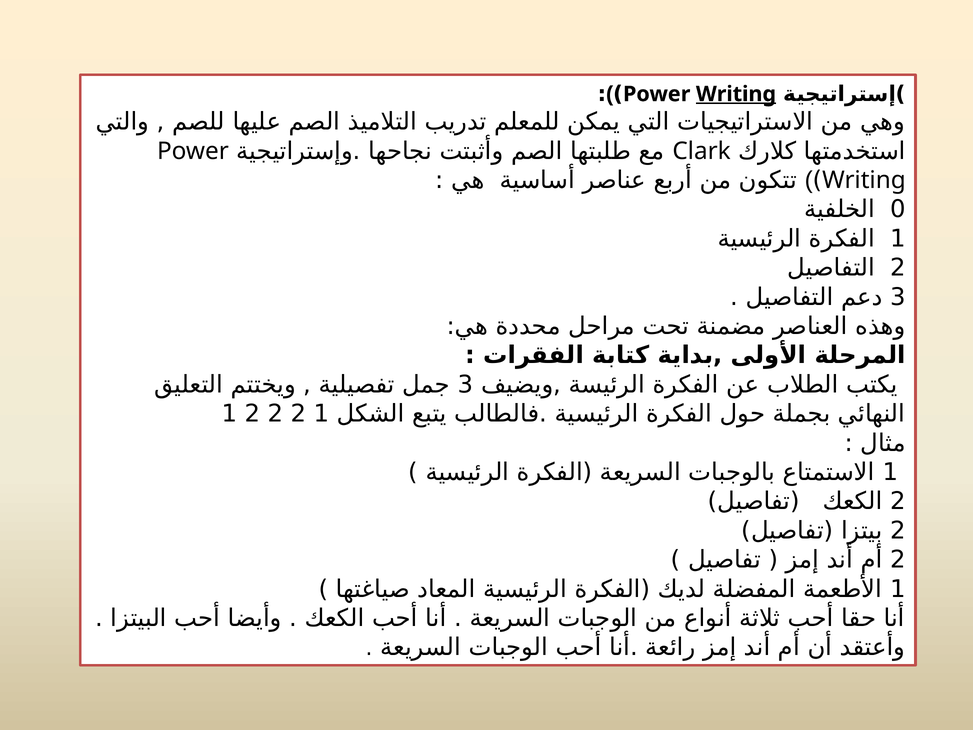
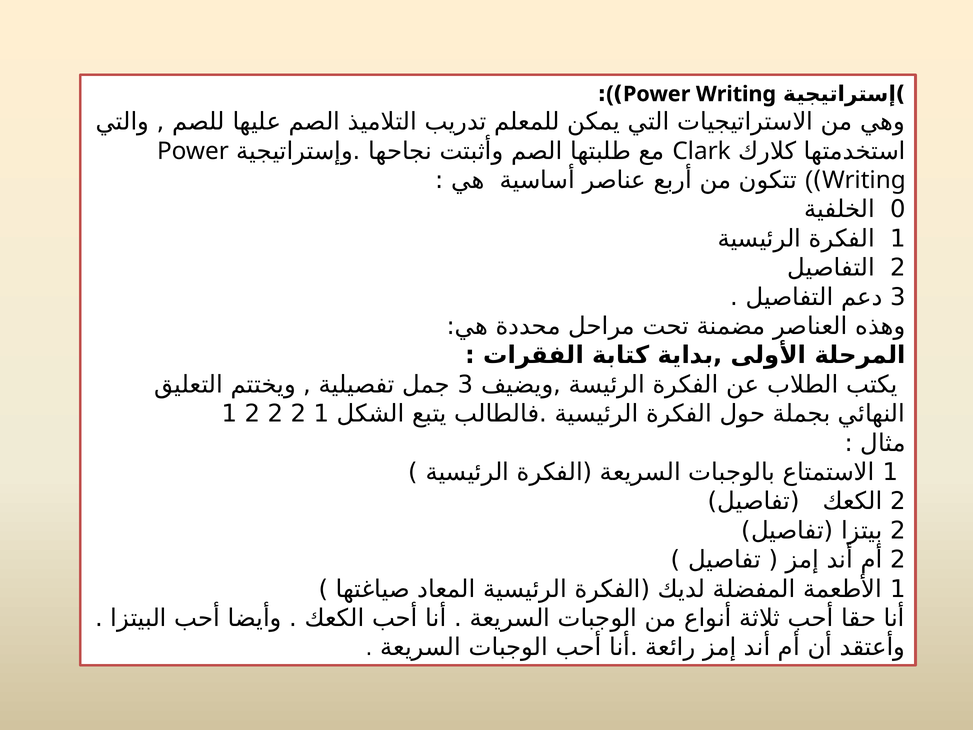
Writing at (736, 94) underline: present -> none
